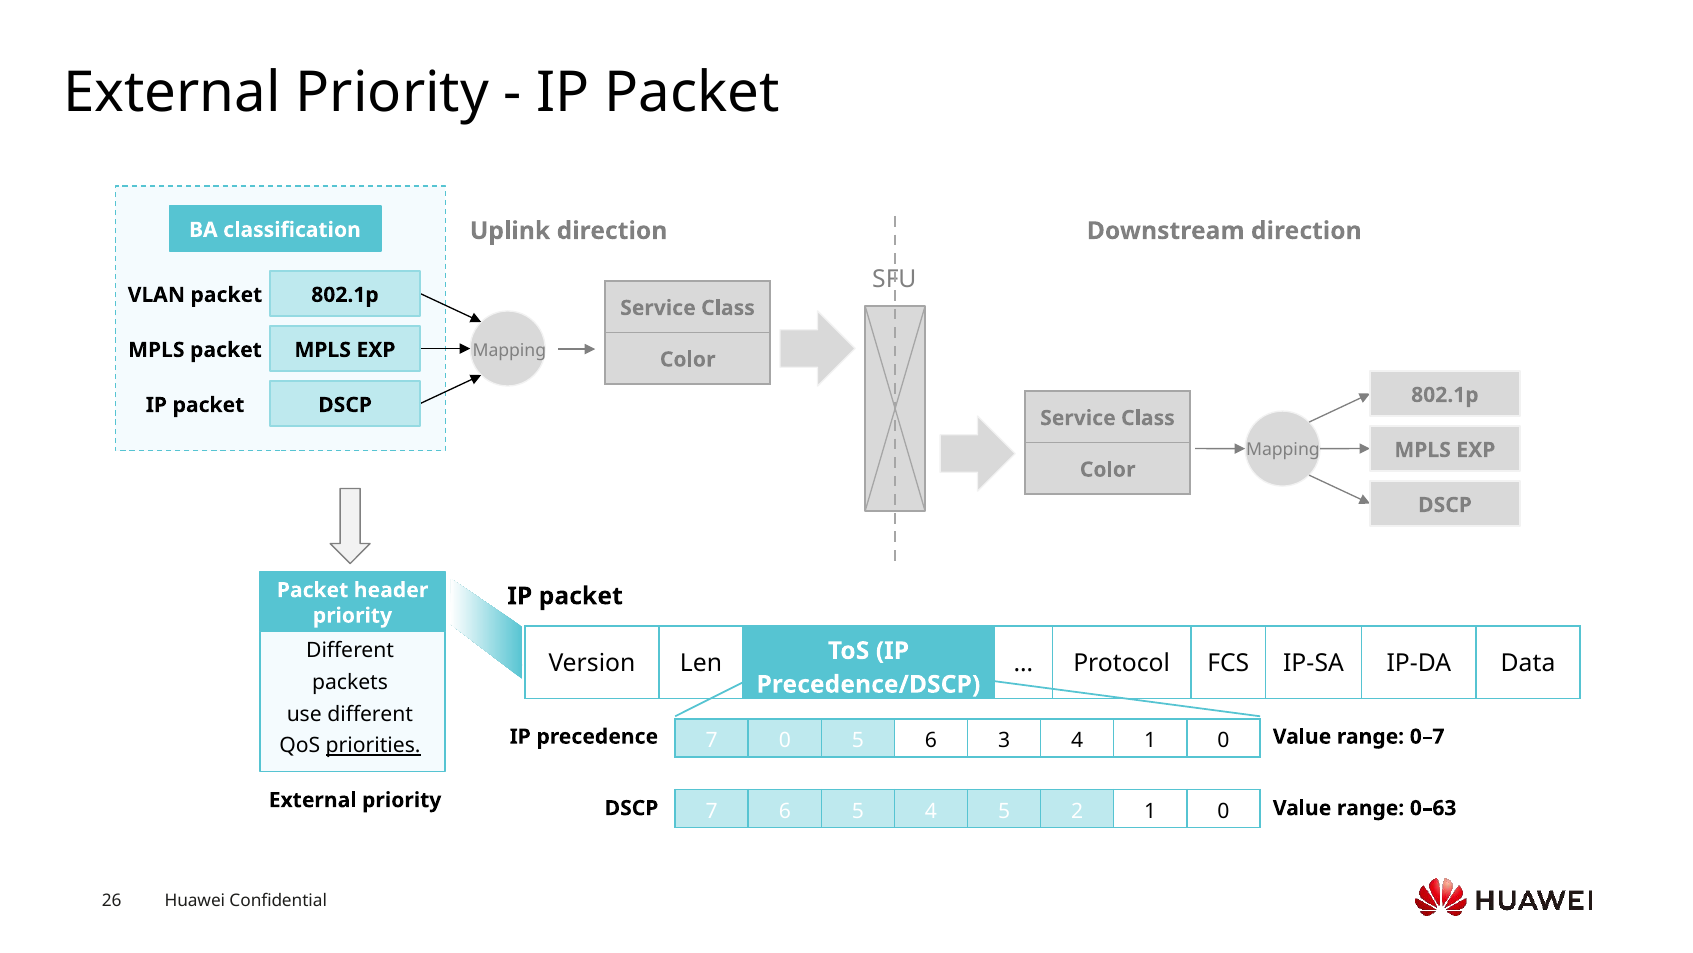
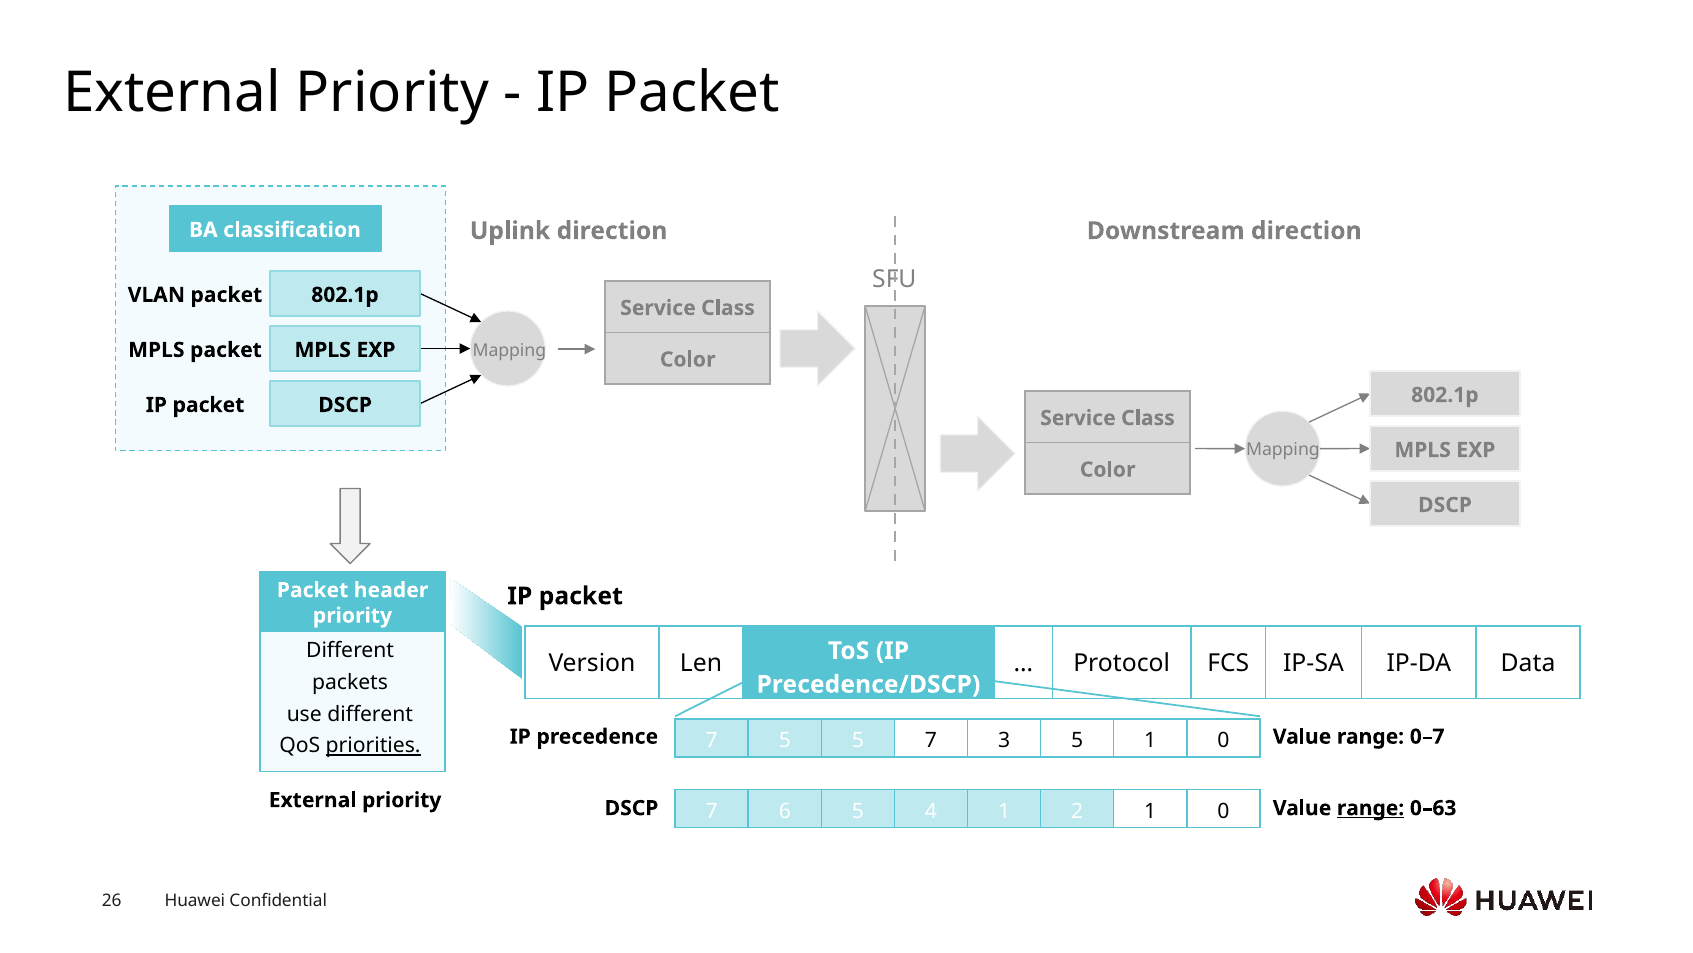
7 0: 0 -> 5
5 6: 6 -> 7
3 4: 4 -> 5
range at (1371, 808) underline: none -> present
4 5: 5 -> 1
